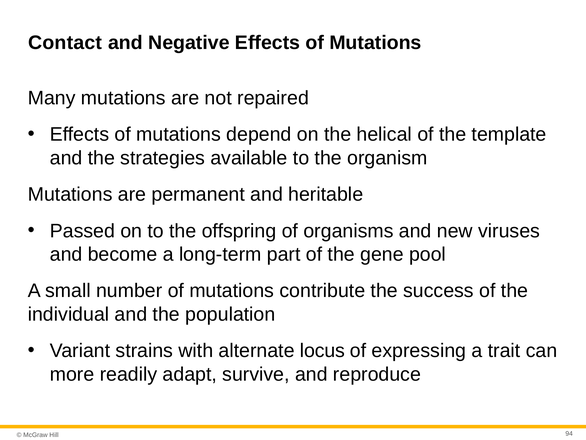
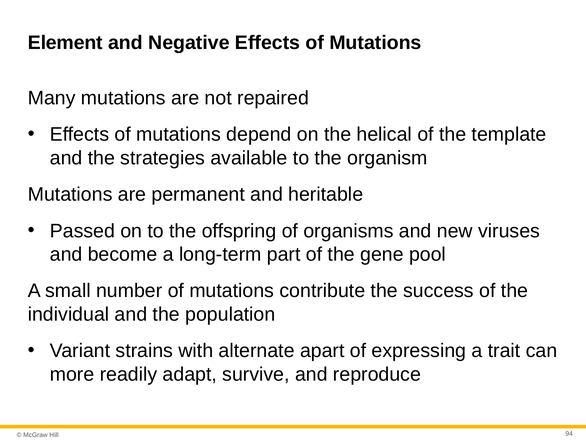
Contact: Contact -> Element
locus: locus -> apart
